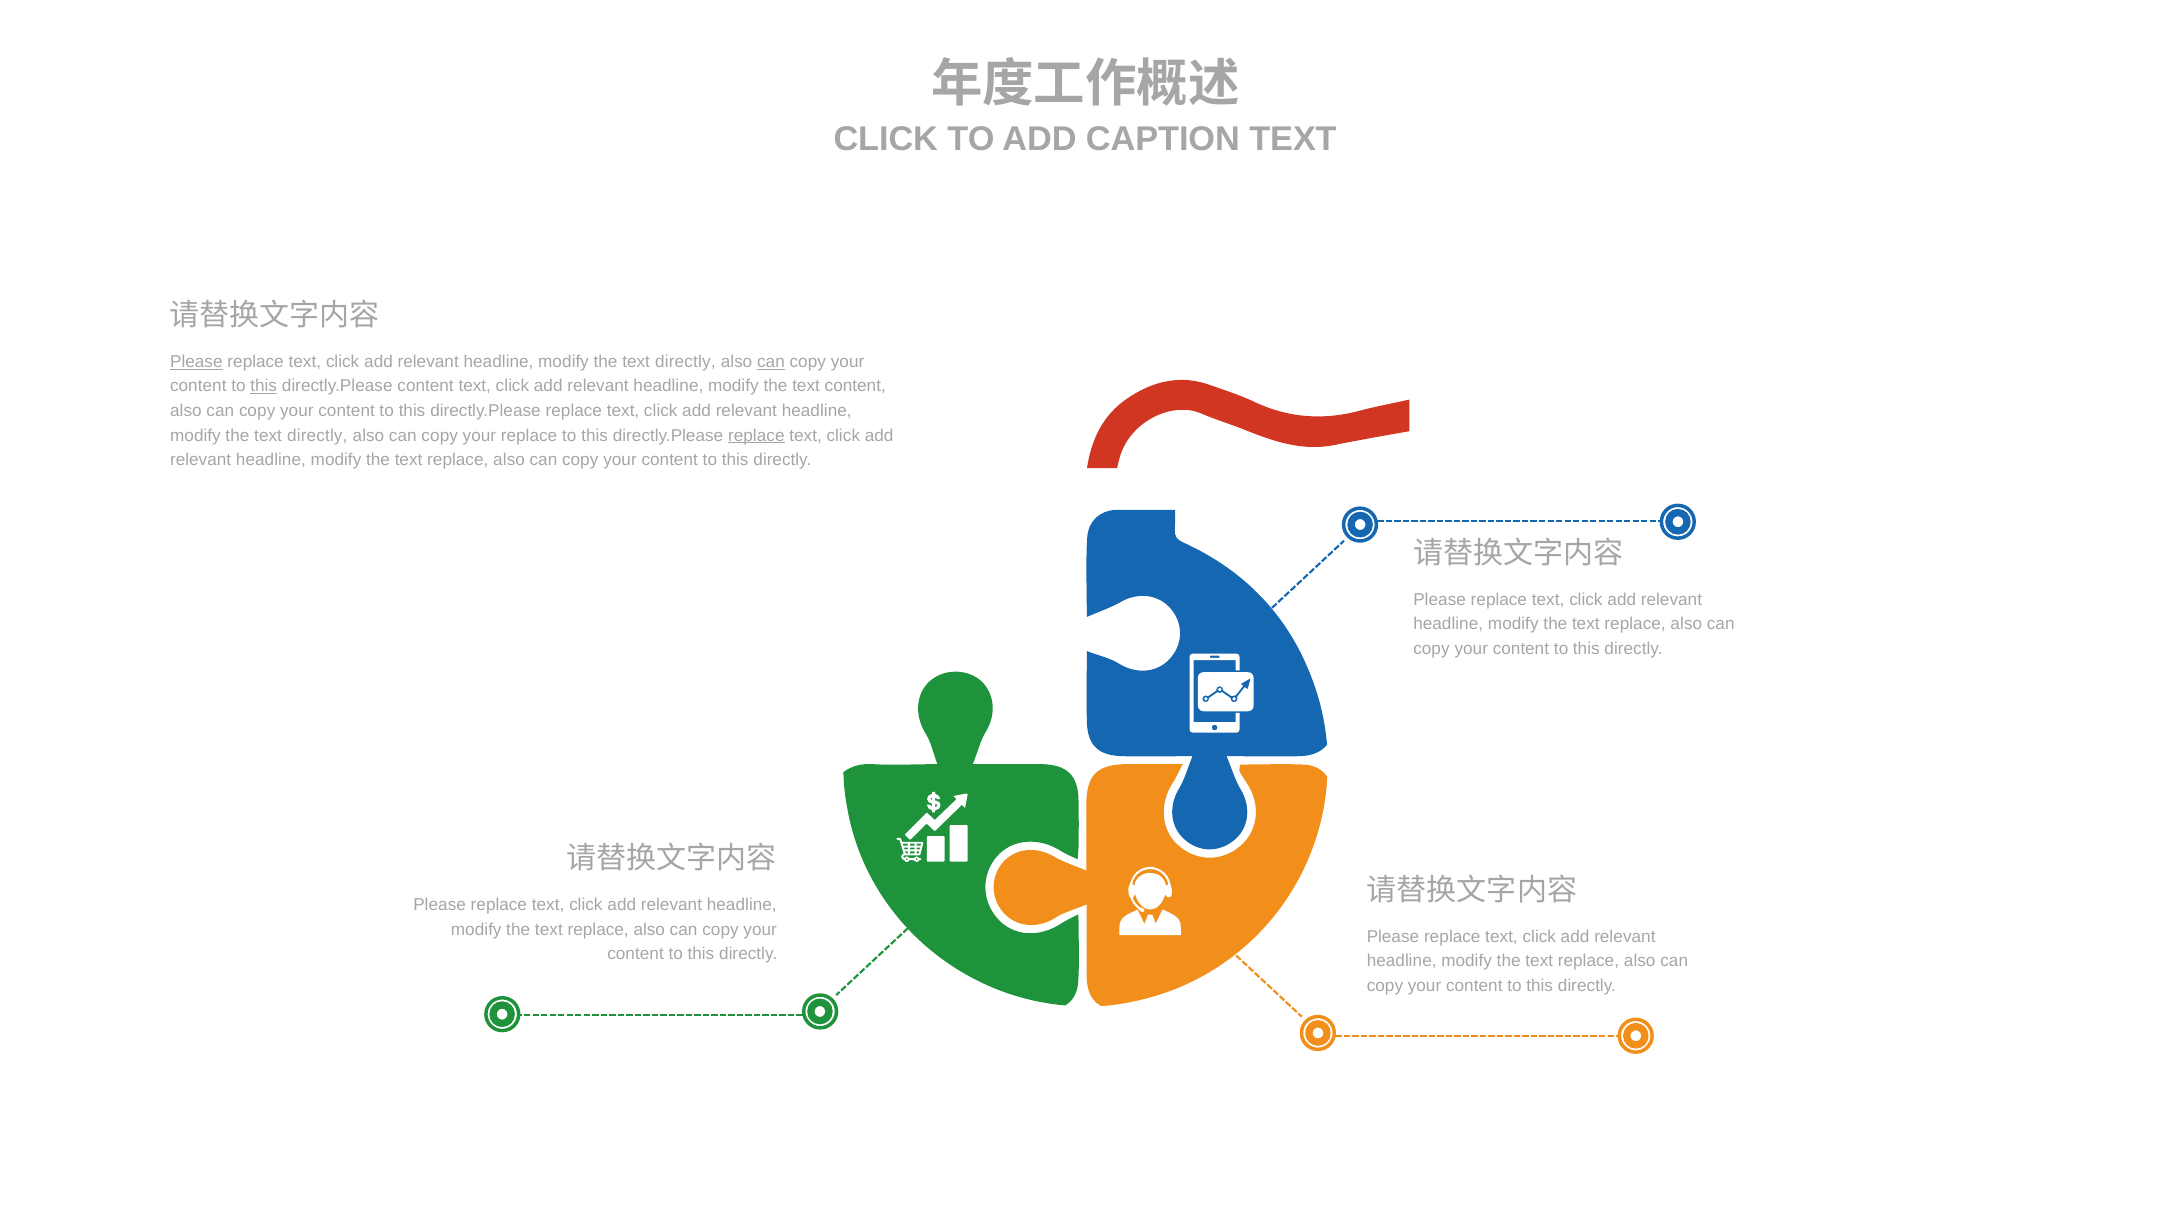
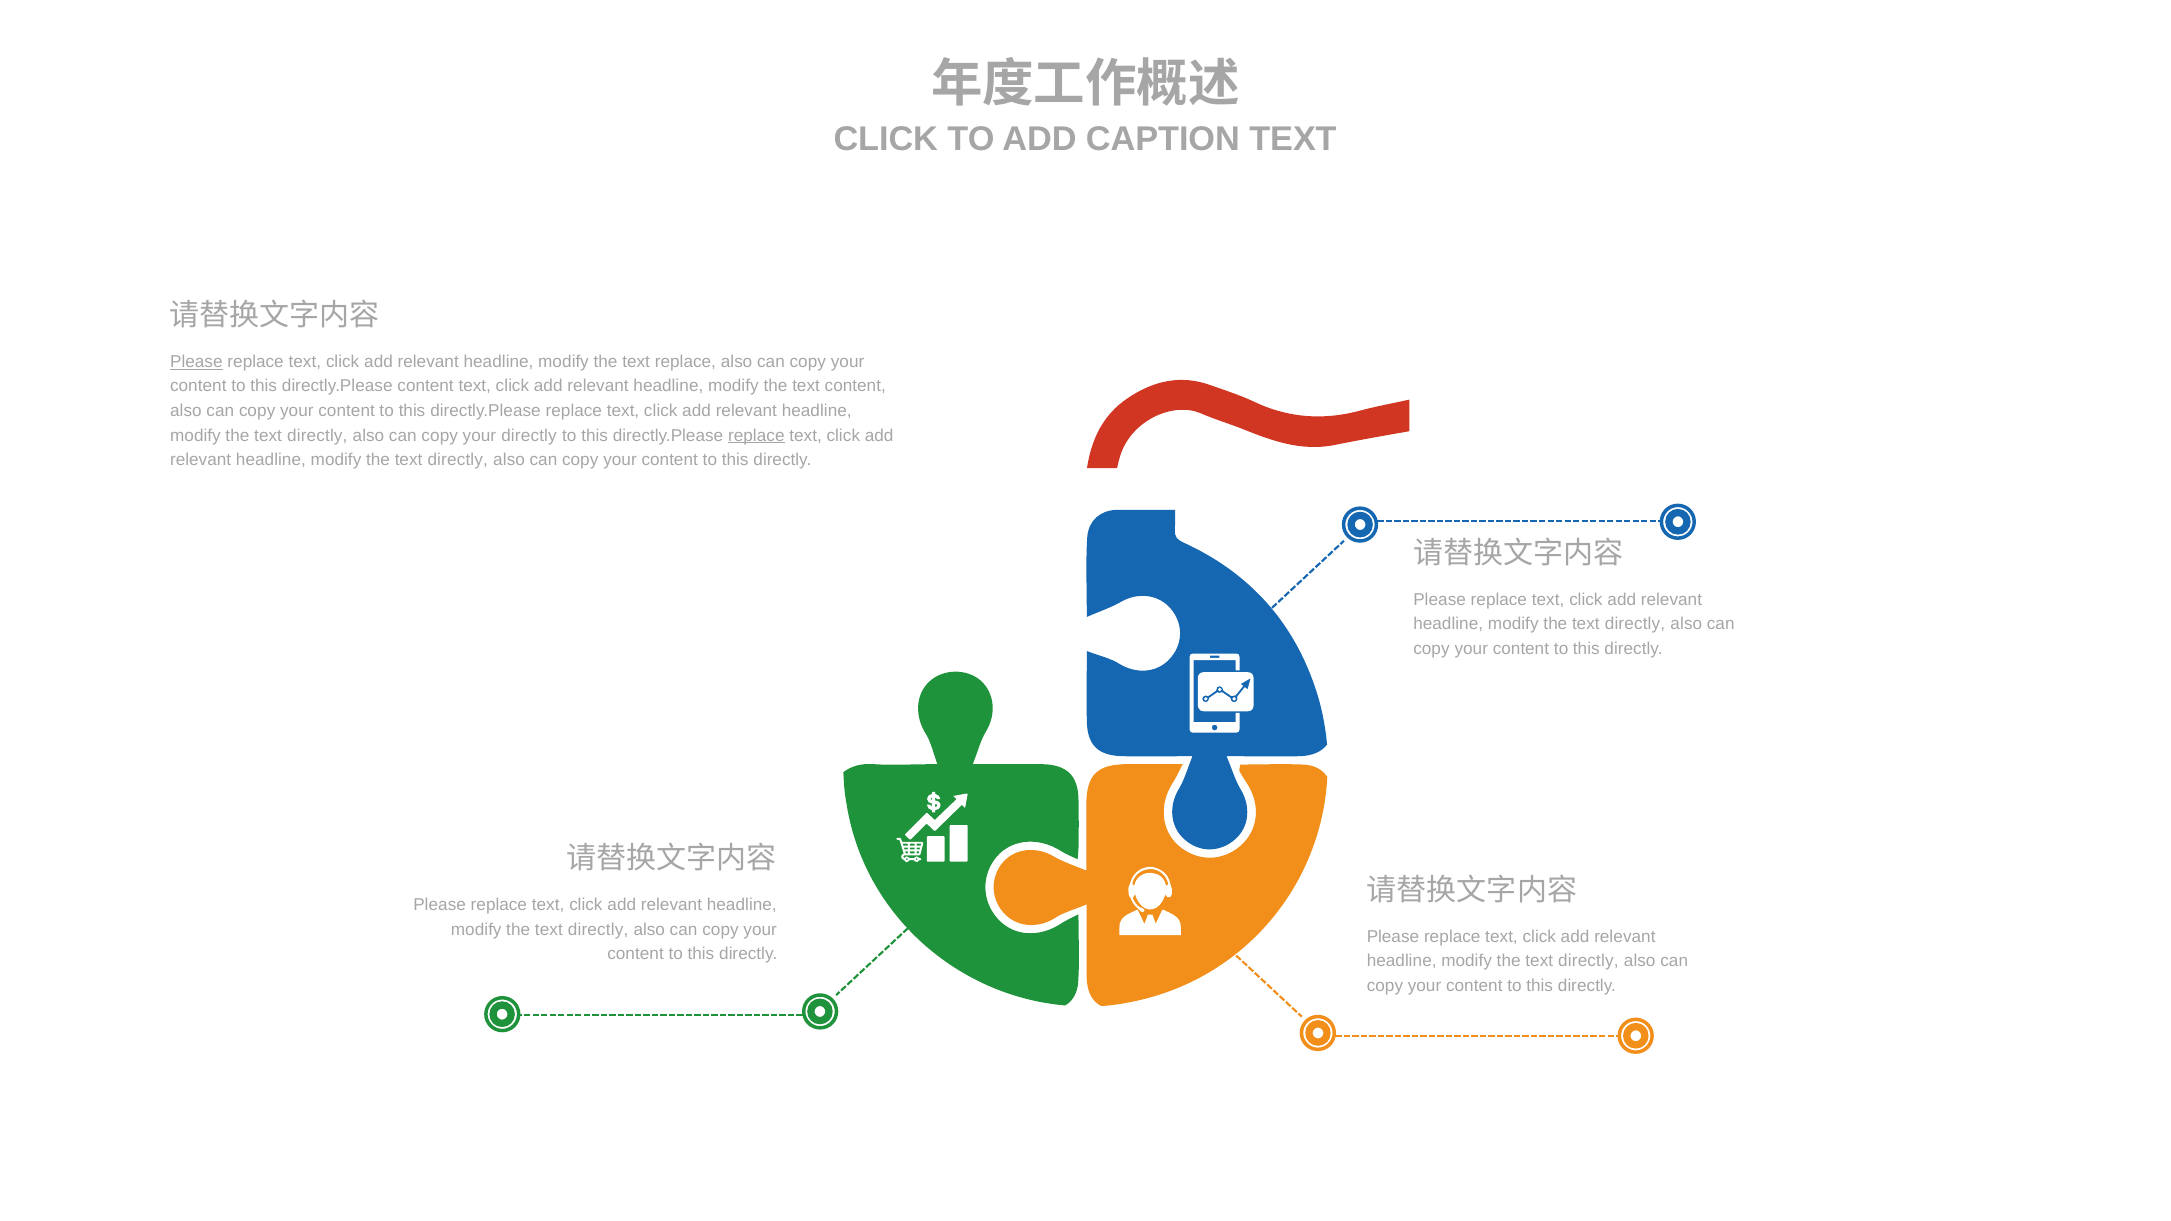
directly at (685, 362): directly -> replace
can at (771, 362) underline: present -> none
this at (264, 386) underline: present -> none
your replace: replace -> directly
replace at (458, 460): replace -> directly
replace at (1635, 624): replace -> directly
replace at (598, 930): replace -> directly
replace at (1588, 961): replace -> directly
